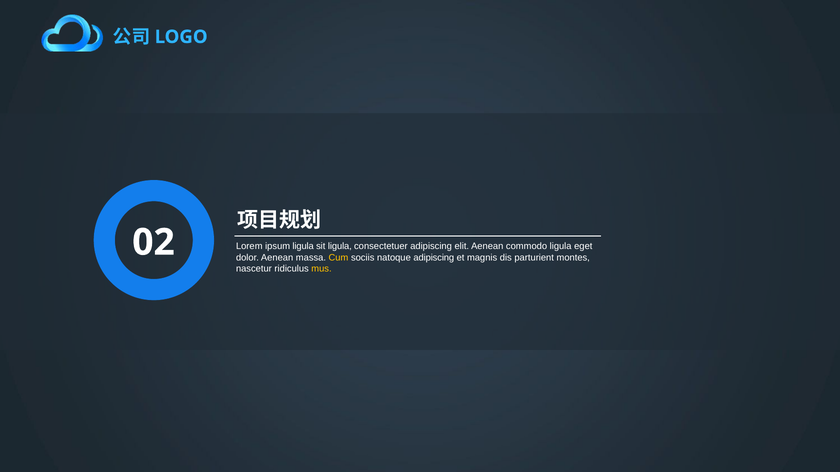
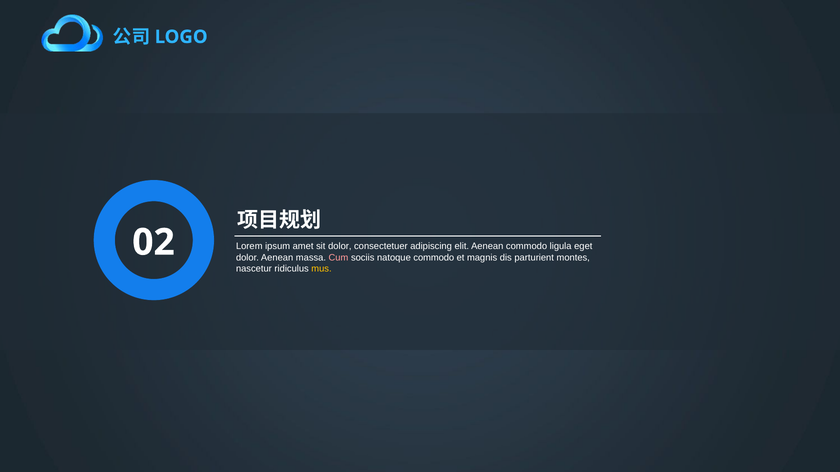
ipsum ligula: ligula -> amet
sit ligula: ligula -> dolor
Cum colour: yellow -> pink
natoque adipiscing: adipiscing -> commodo
